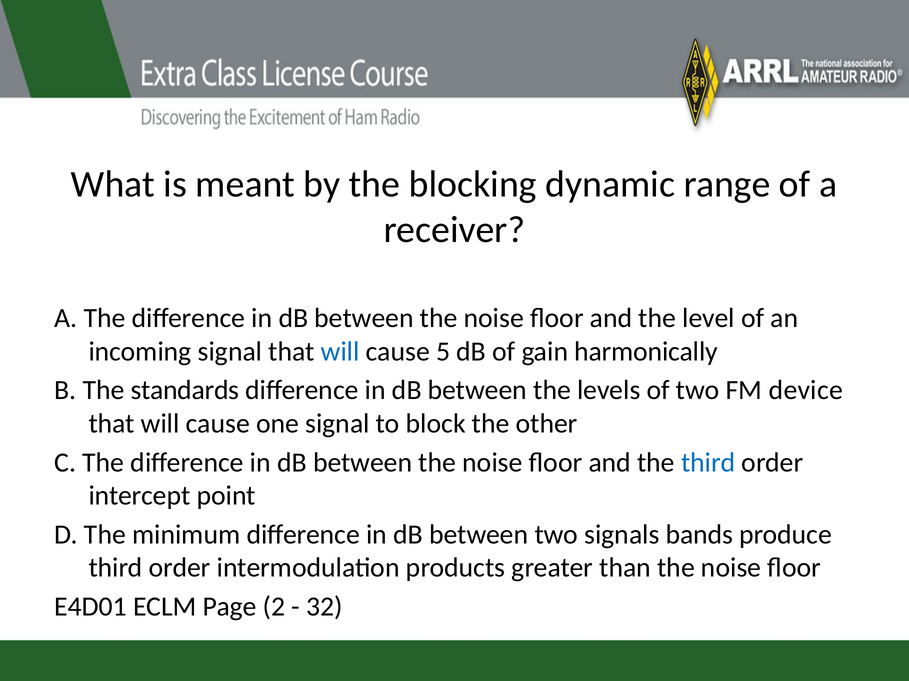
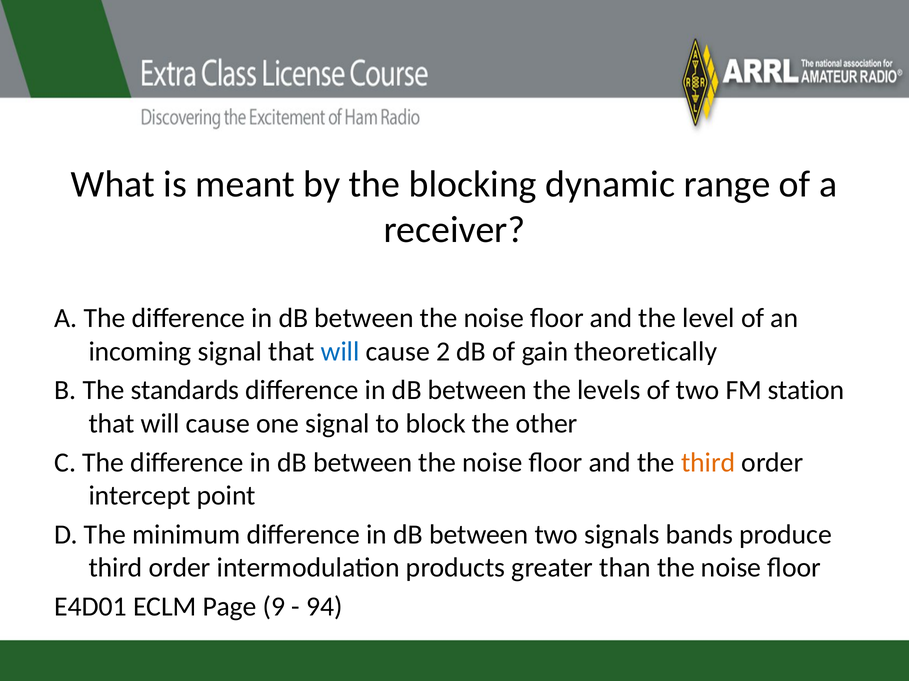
5: 5 -> 2
harmonically: harmonically -> theoretically
device: device -> station
third at (708, 463) colour: blue -> orange
2: 2 -> 9
32: 32 -> 94
